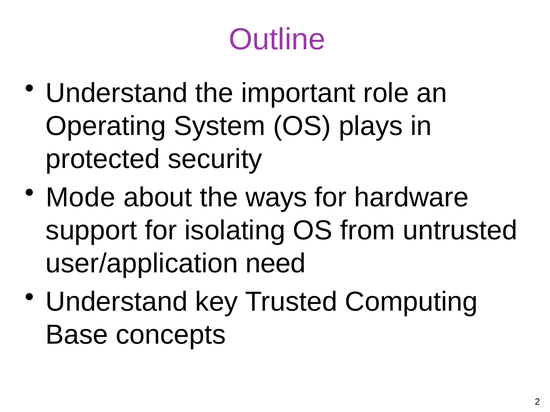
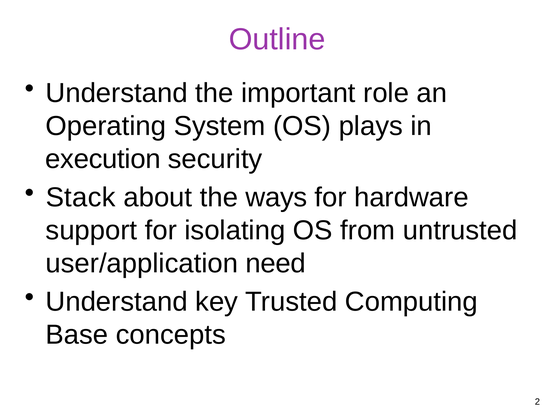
protected: protected -> execution
Mode: Mode -> Stack
